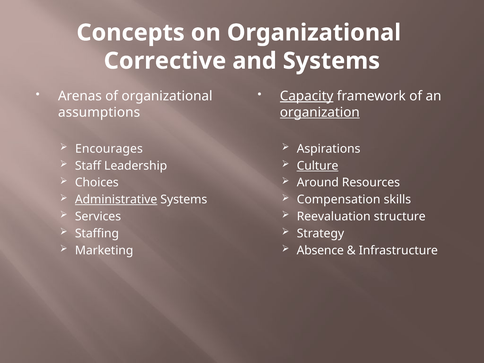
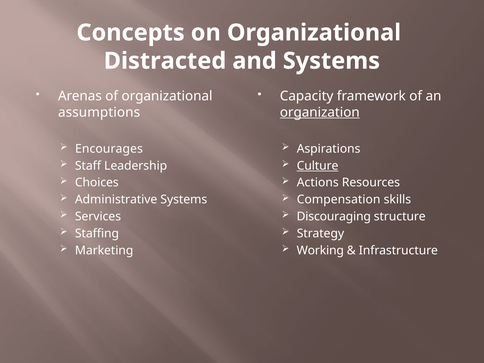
Corrective: Corrective -> Distracted
Capacity underline: present -> none
Around: Around -> Actions
Administrative underline: present -> none
Reevaluation: Reevaluation -> Discouraging
Absence: Absence -> Working
